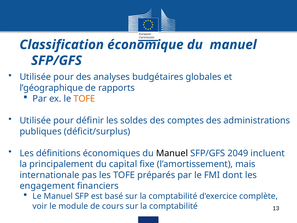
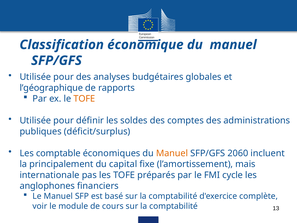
définitions: définitions -> comptable
Manuel at (172, 153) colour: black -> orange
2049: 2049 -> 2060
dont: dont -> cycle
engagement: engagement -> anglophones
